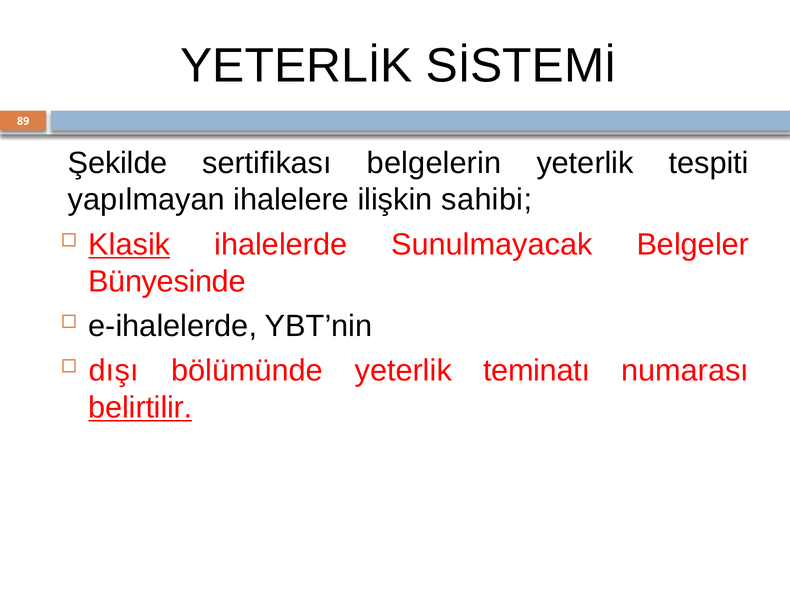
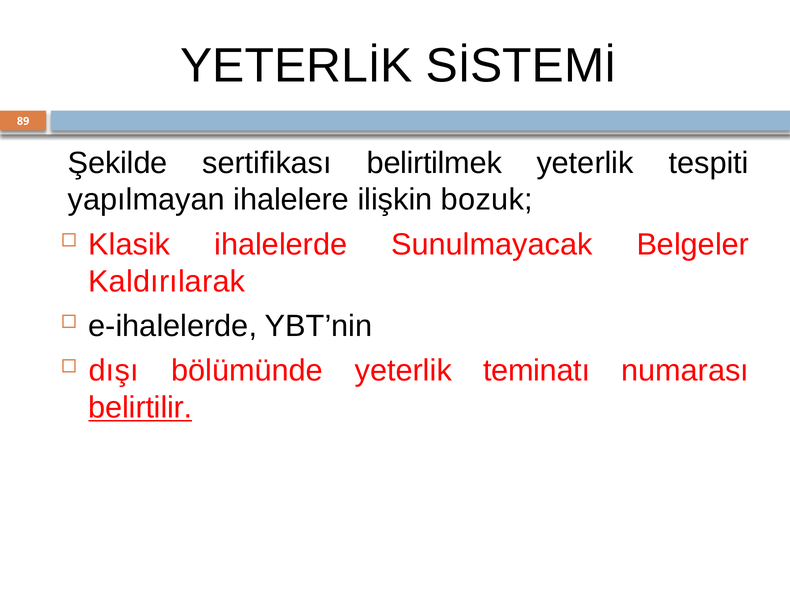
belgelerin: belgelerin -> belirtilmek
sahibi: sahibi -> bozuk
Klasik underline: present -> none
Bünyesinde: Bünyesinde -> Kaldırılarak
